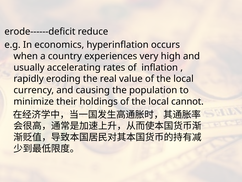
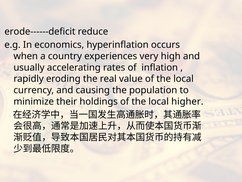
cannot: cannot -> higher
